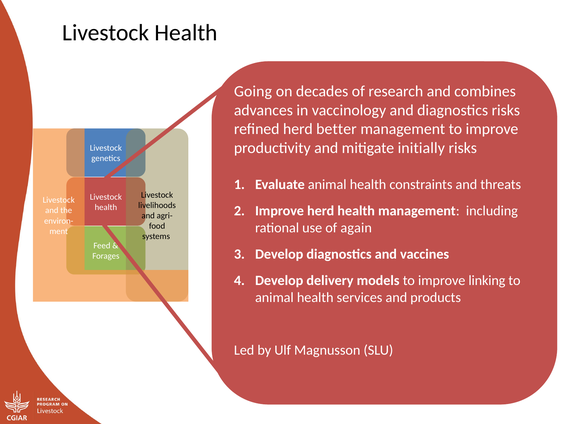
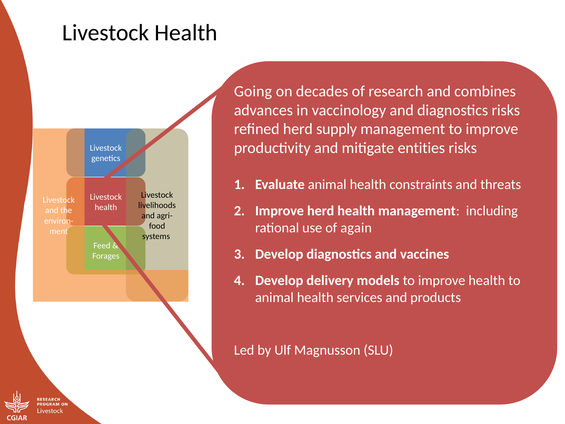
better: better -> supply
initially: initially -> entities
improve linking: linking -> health
